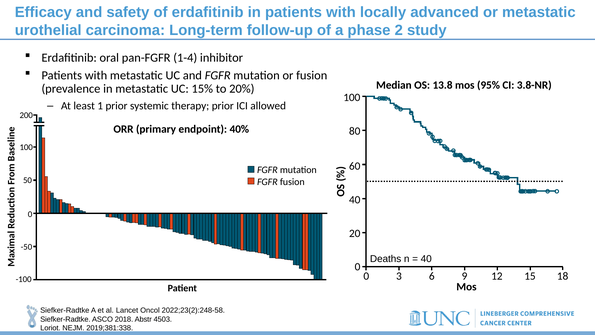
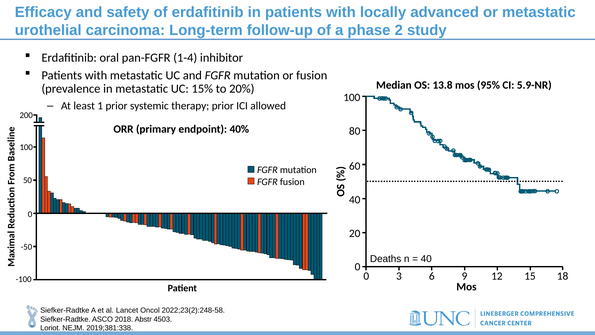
3.8-NR: 3.8-NR -> 5.9-NR
